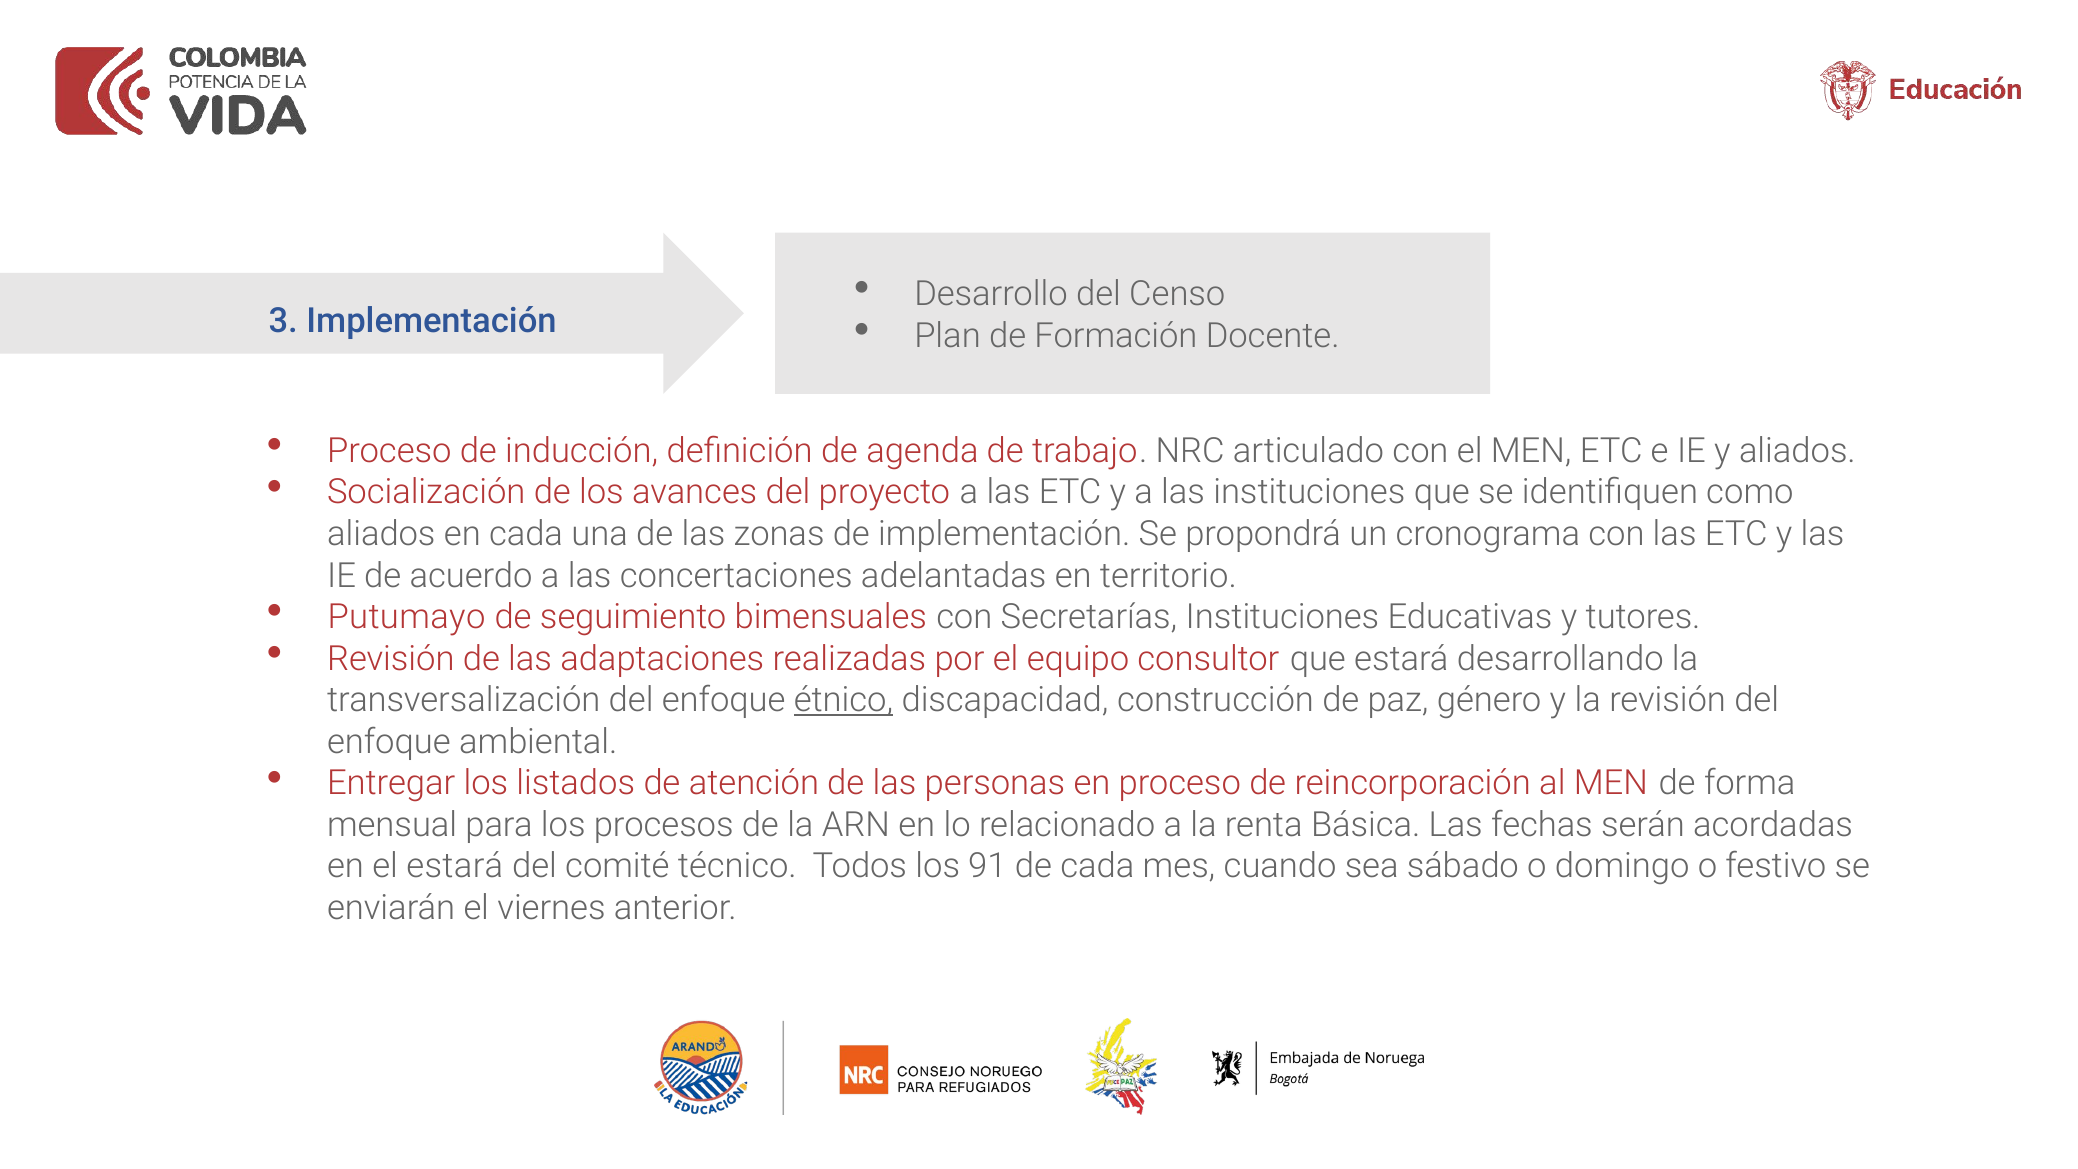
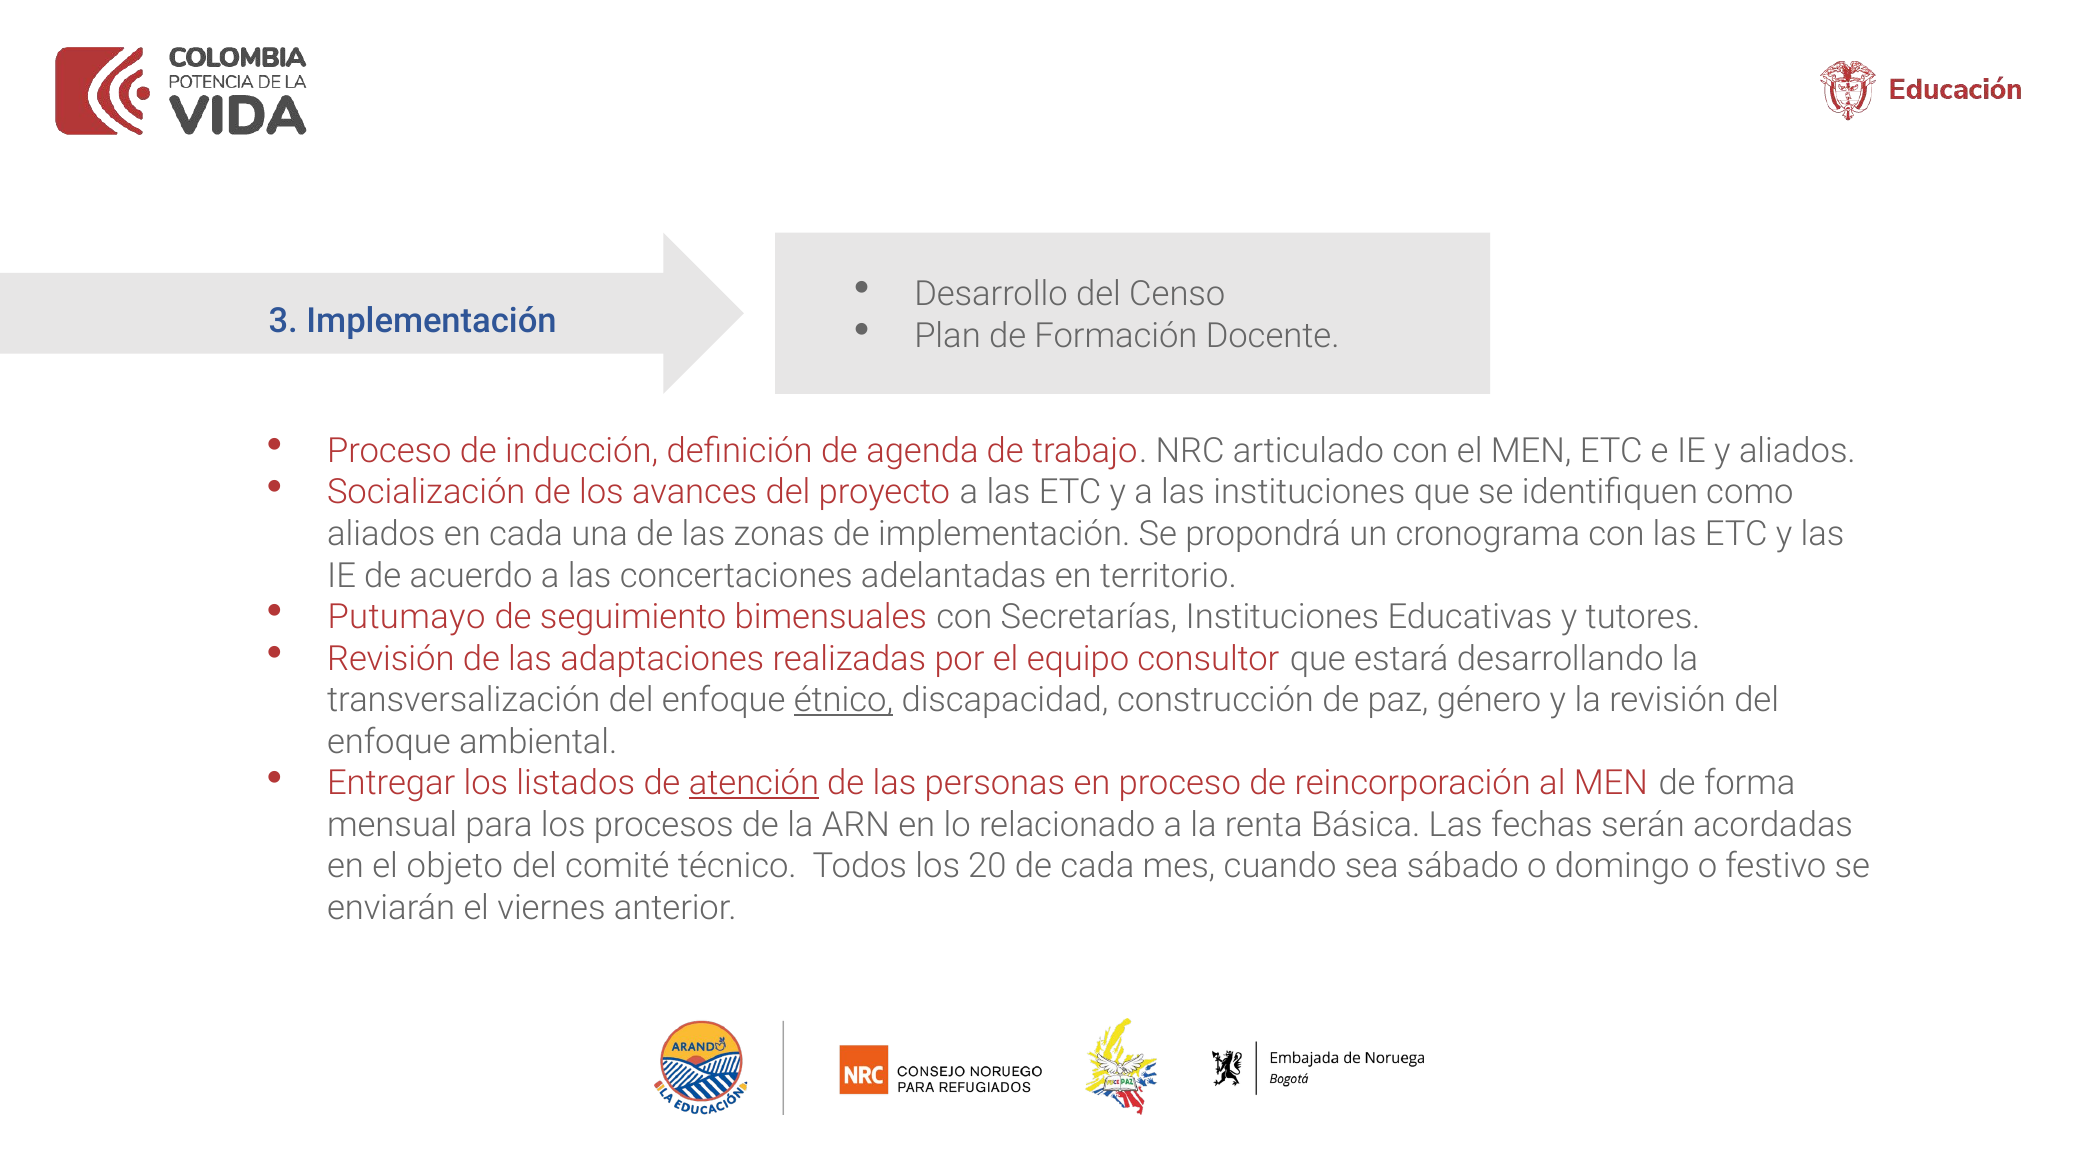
atención underline: none -> present
el estará: estará -> objeto
91: 91 -> 20
